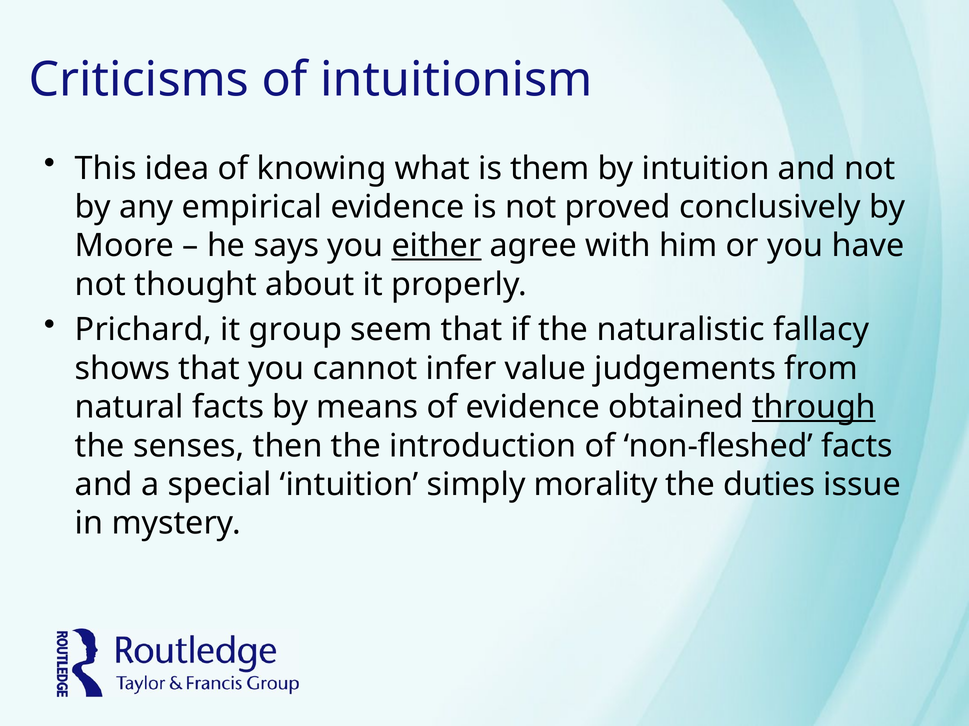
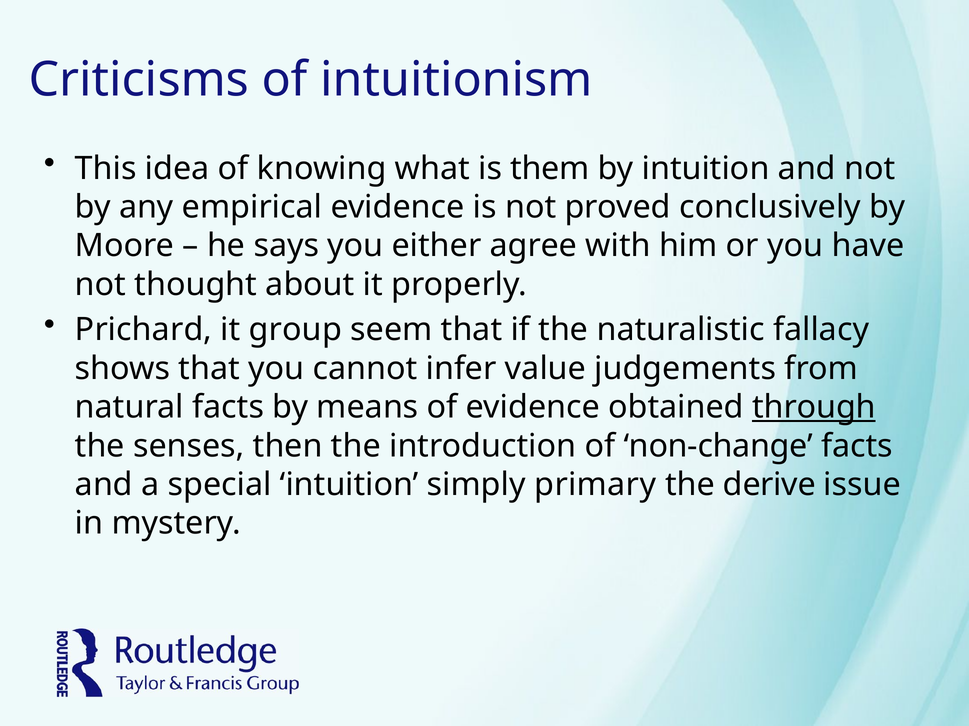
either underline: present -> none
non-fleshed: non-fleshed -> non-change
morality: morality -> primary
duties: duties -> derive
